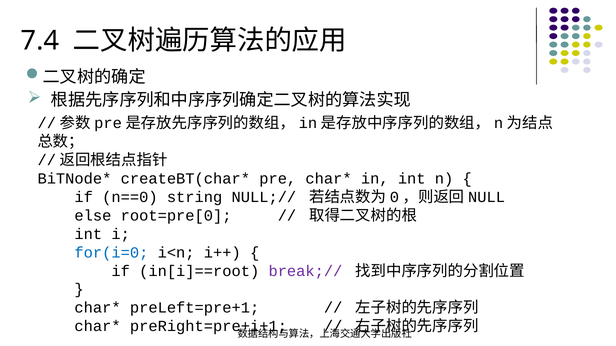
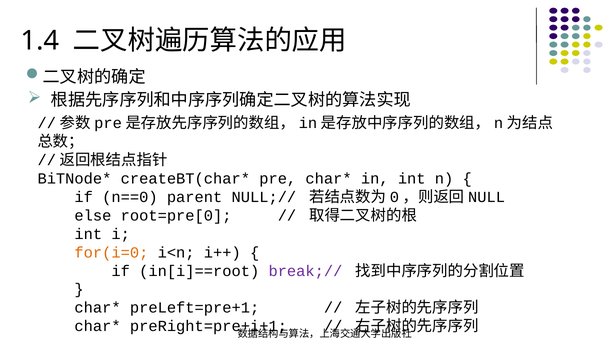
7.4: 7.4 -> 1.4
string: string -> parent
for(i=0 colour: blue -> orange
